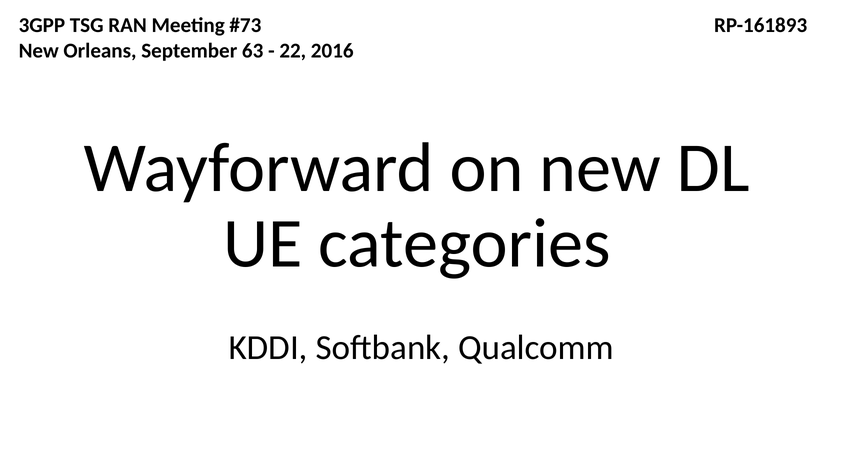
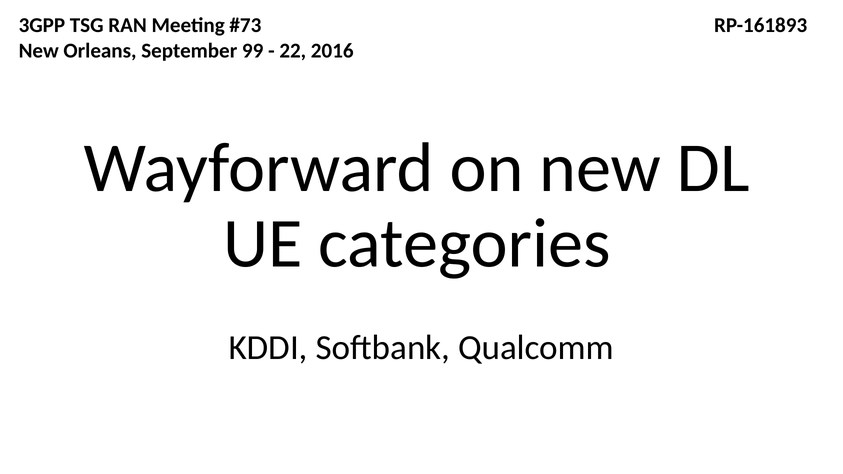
63: 63 -> 99
